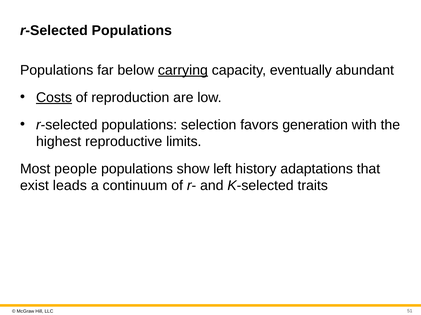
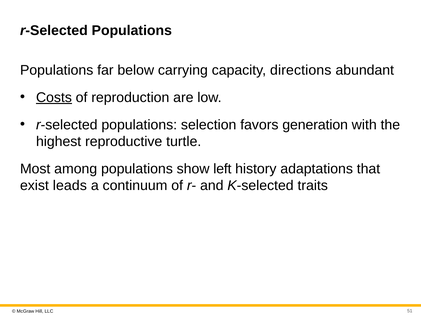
carrying underline: present -> none
eventually: eventually -> directions
limits: limits -> turtle
people: people -> among
